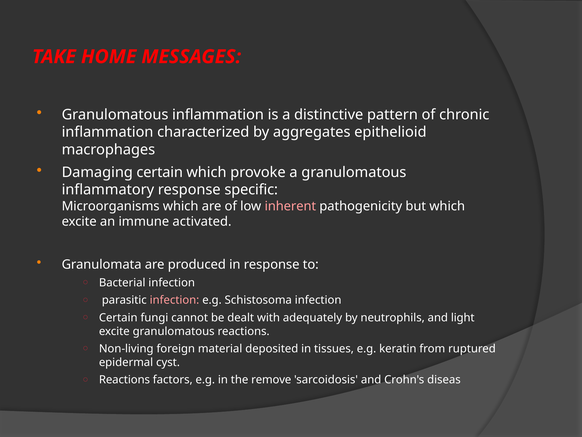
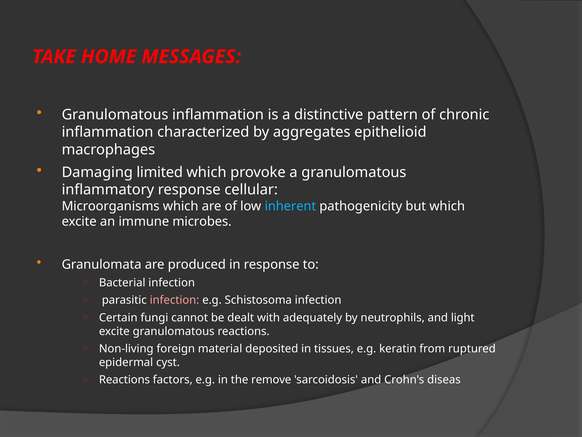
Damaging certain: certain -> limited
specific: specific -> cellular
inherent colour: pink -> light blue
activated: activated -> microbes
